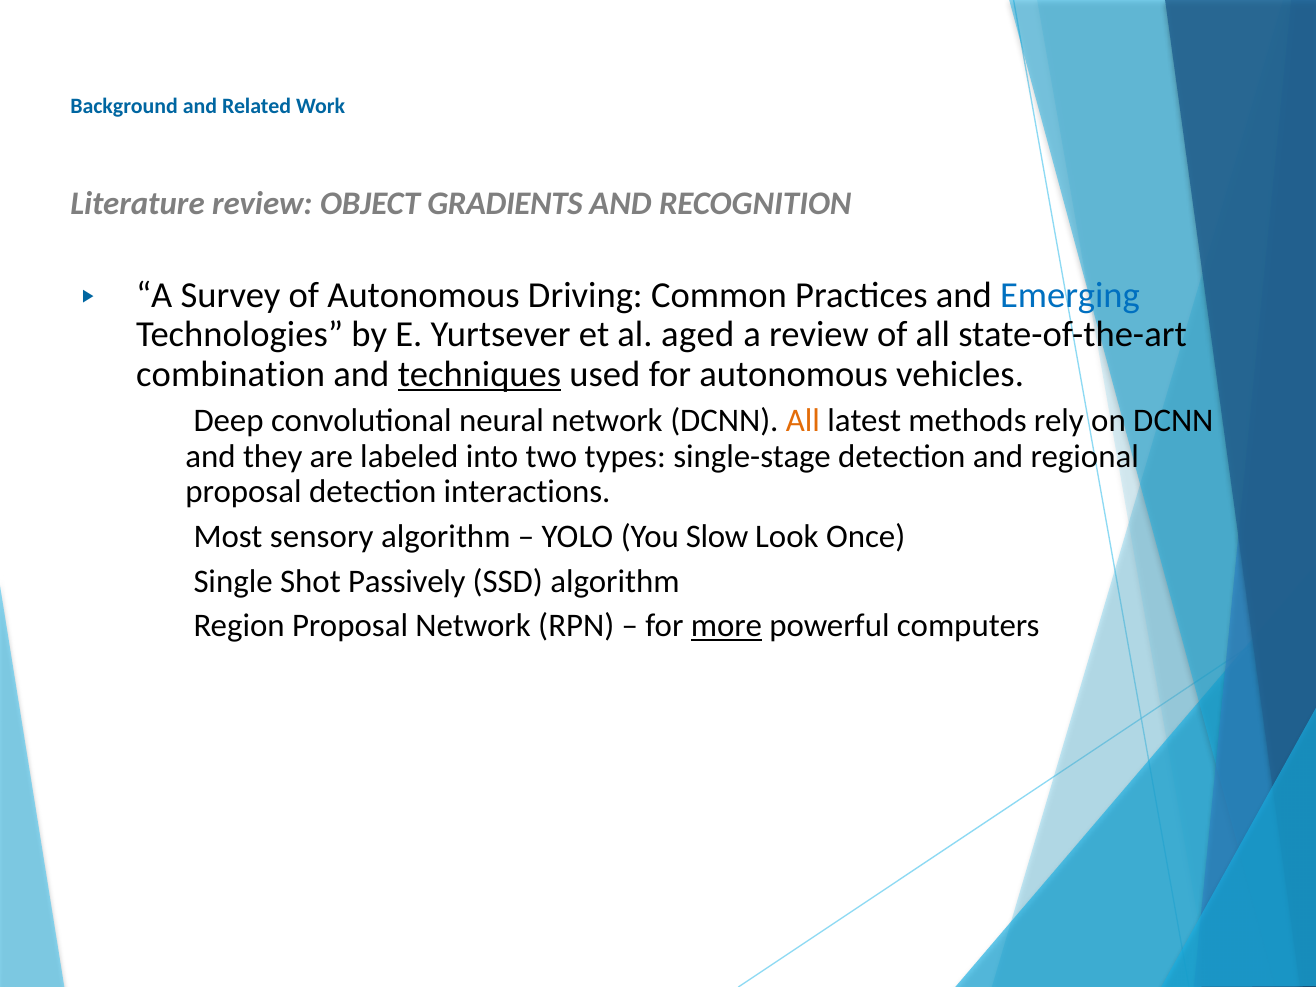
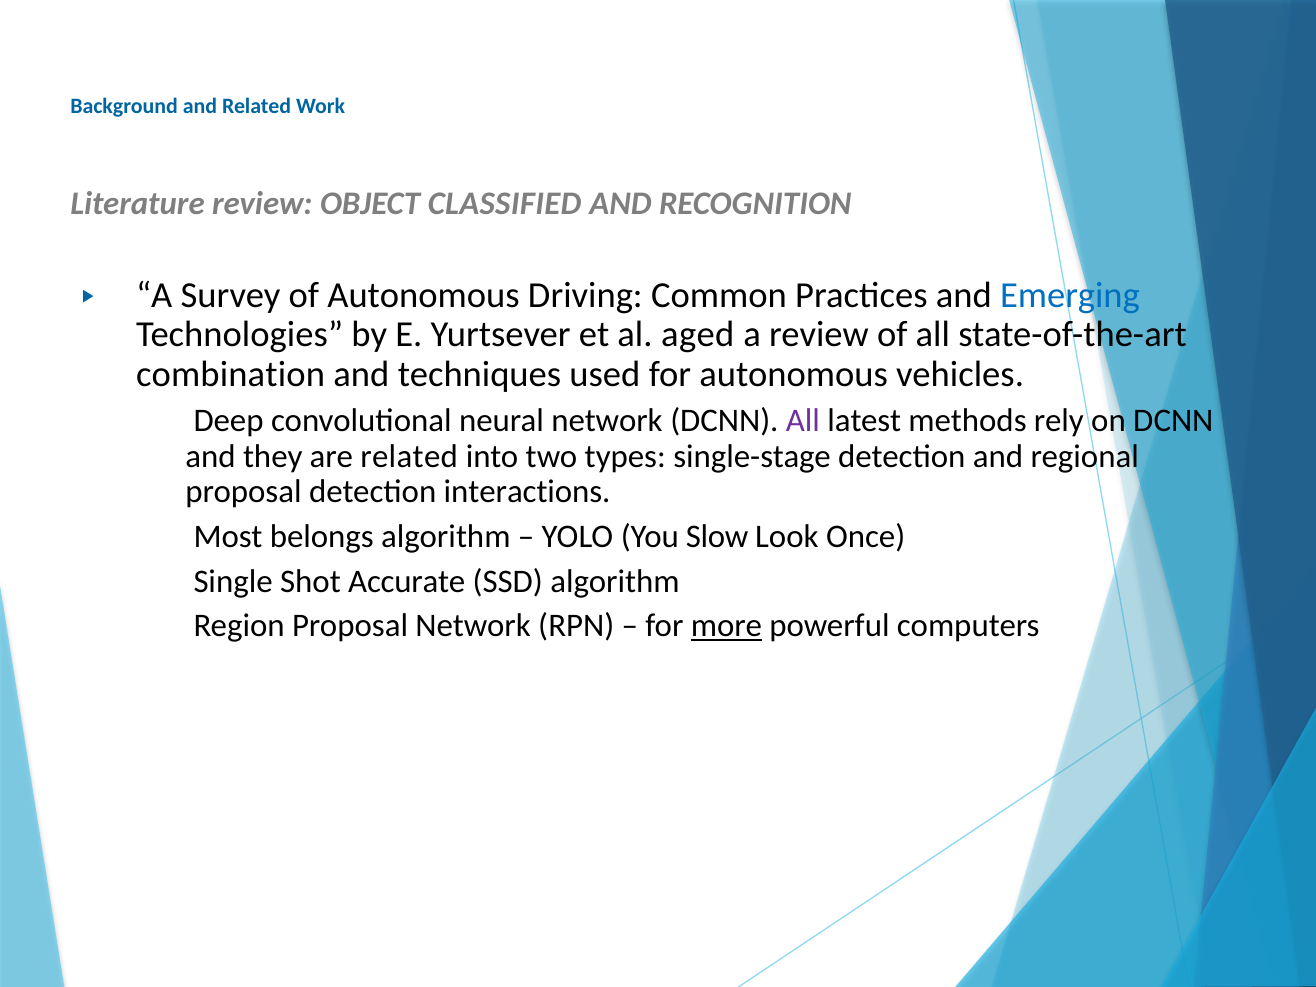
GRADIENTS: GRADIENTS -> CLASSIFIED
techniques underline: present -> none
All at (803, 421) colour: orange -> purple
are labeled: labeled -> related
sensory: sensory -> belongs
Passively: Passively -> Accurate
